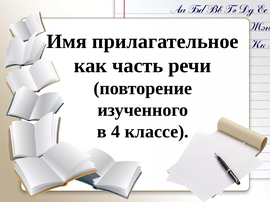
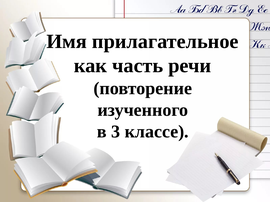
4: 4 -> 3
